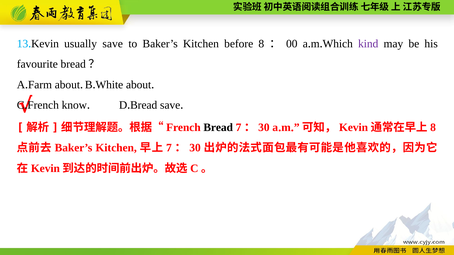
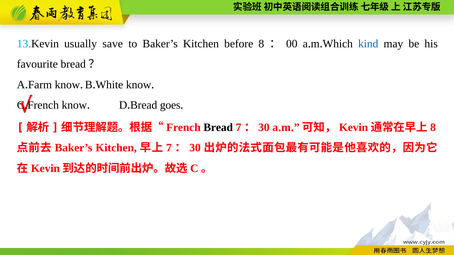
kind colour: purple -> blue
about at (67, 85): about -> know
about at (139, 85): about -> know
Bread save: save -> goes
